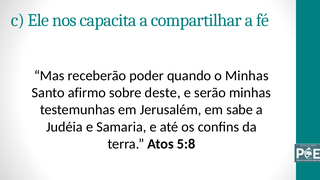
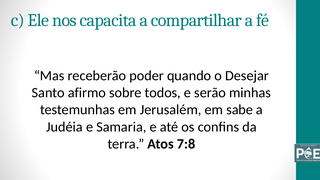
o Minhas: Minhas -> Desejar
deste: deste -> todos
5:8: 5:8 -> 7:8
